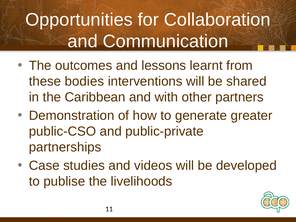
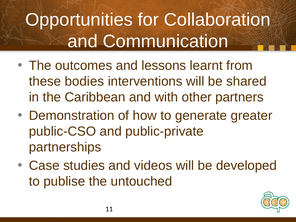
livelihoods: livelihoods -> untouched
